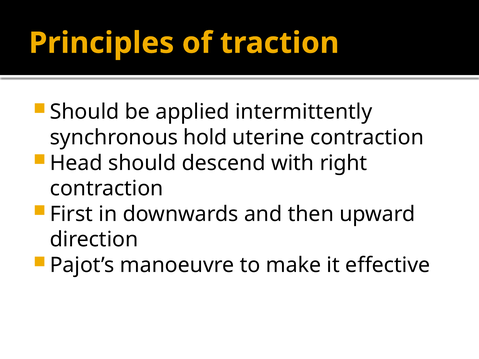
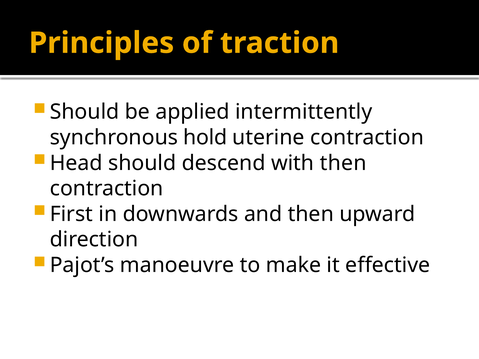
with right: right -> then
